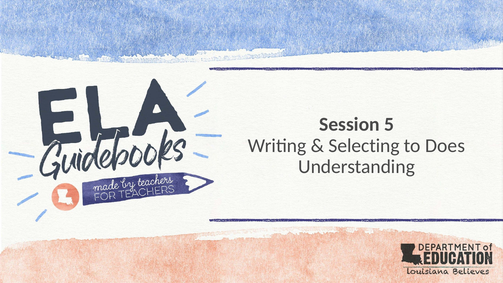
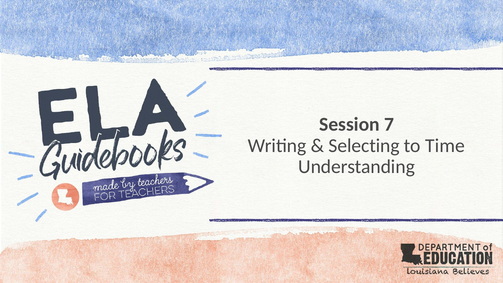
5: 5 -> 7
Does: Does -> Time
